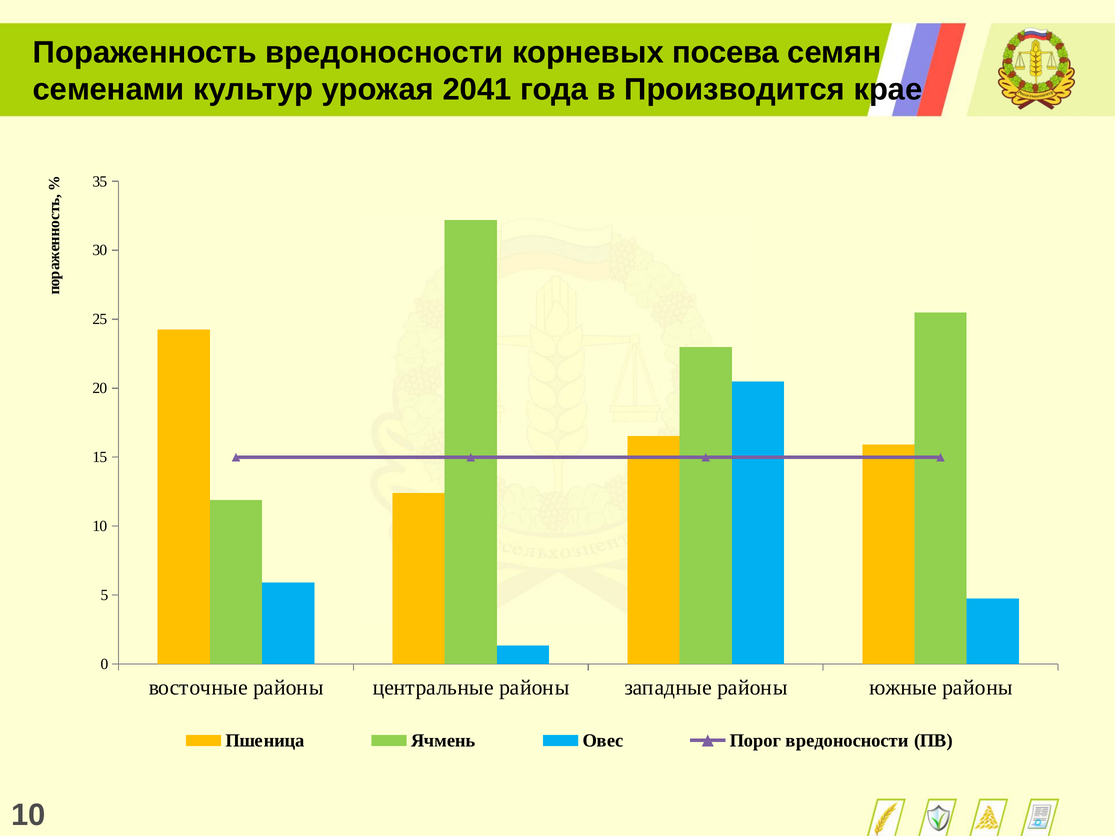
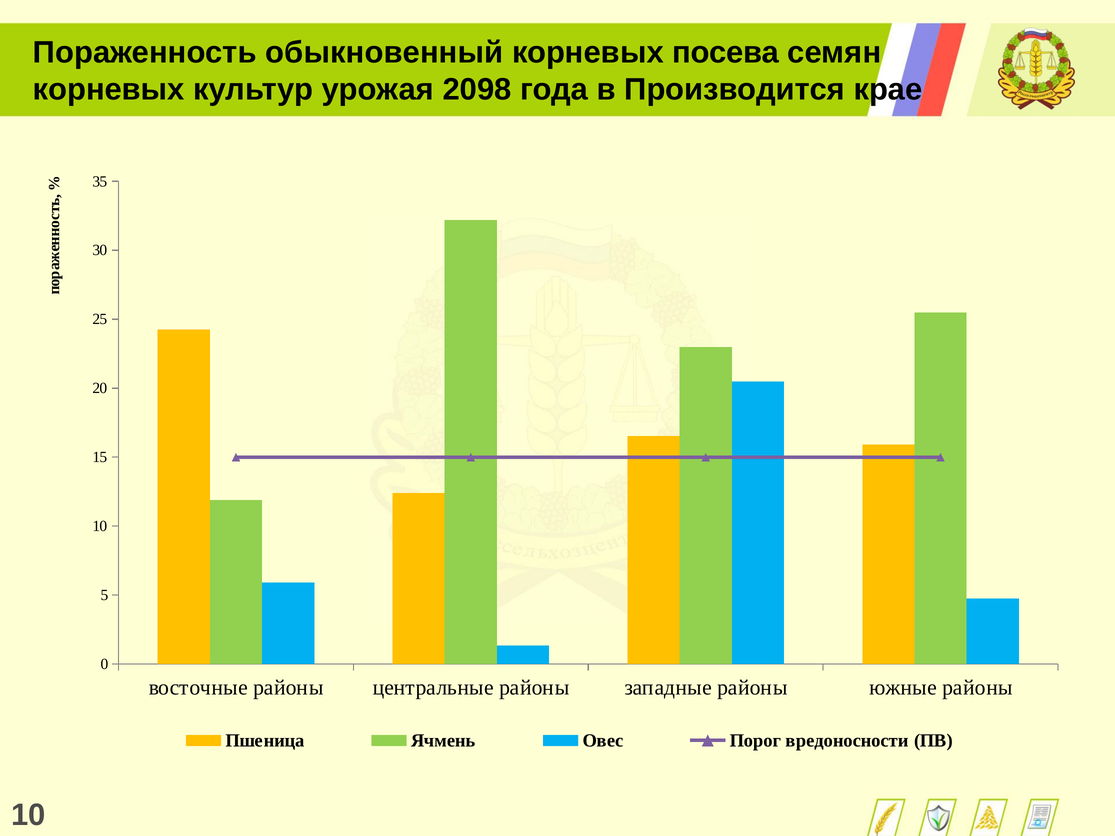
Пораженность вредоносности: вредоносности -> обыкновенный
семенами at (109, 90): семенами -> корневых
2041: 2041 -> 2098
